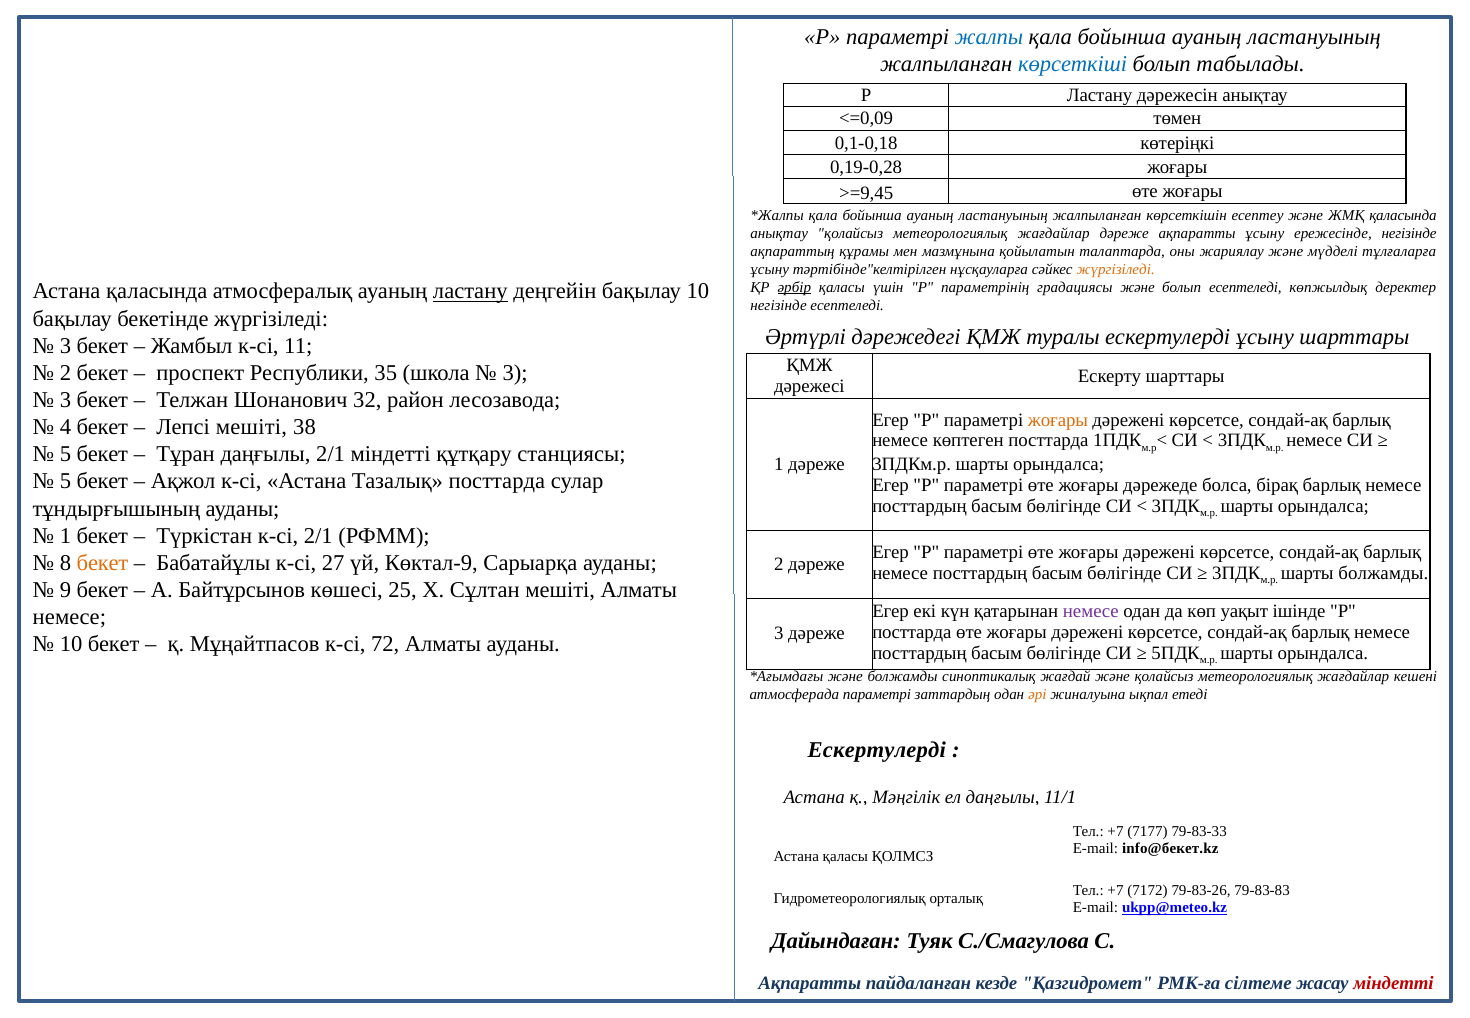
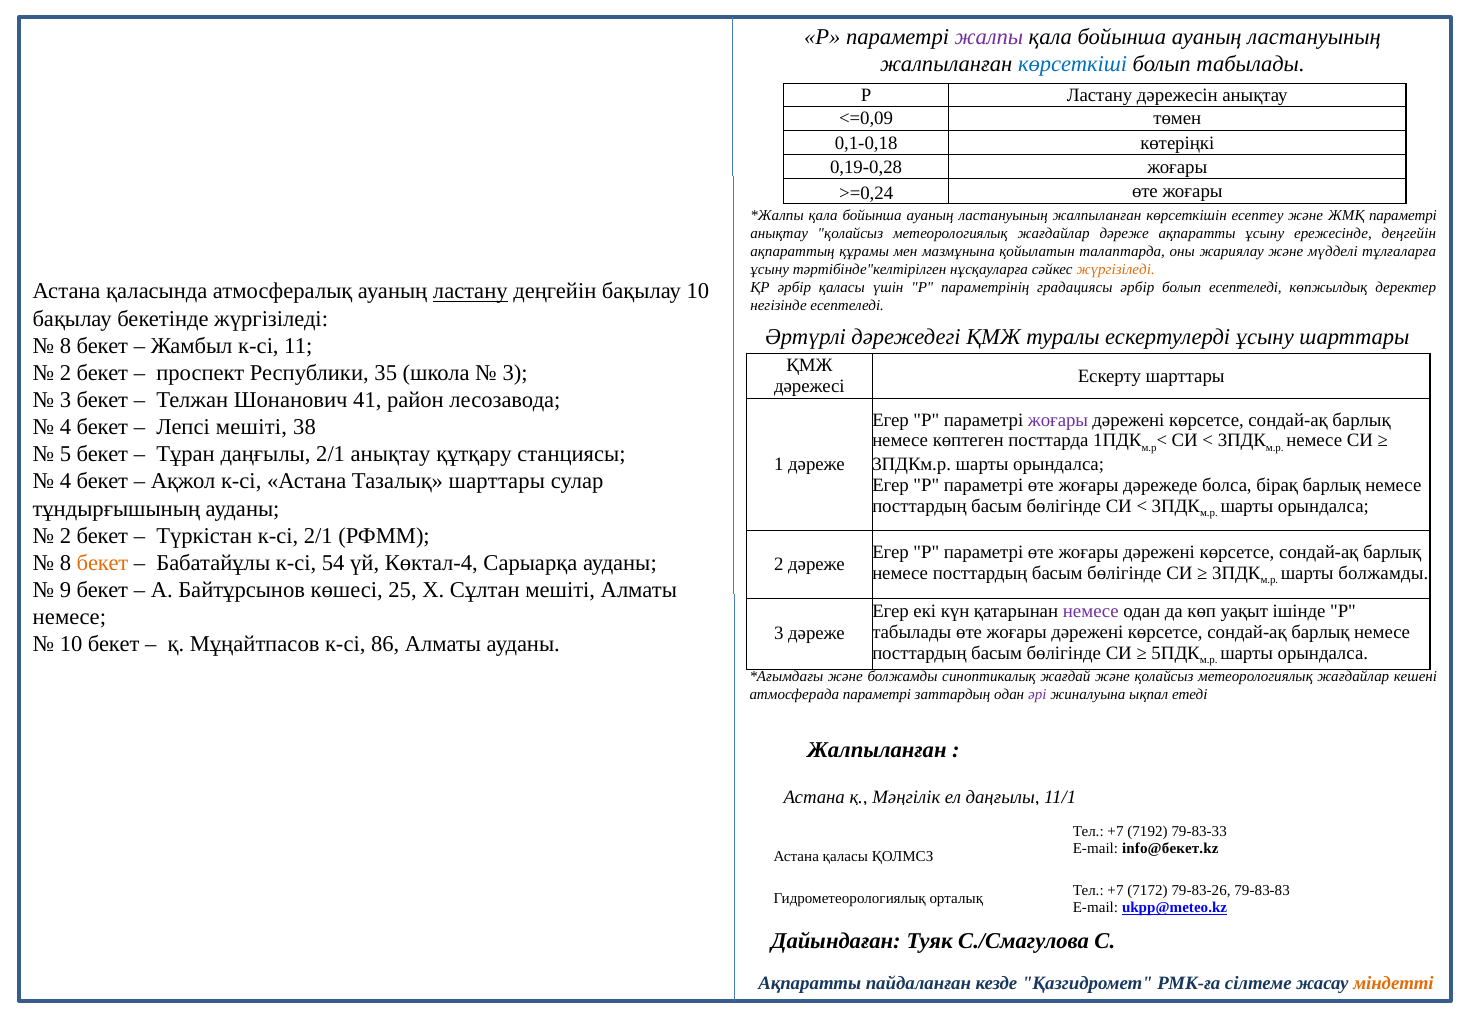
жалпы colour: blue -> purple
>=9,45: >=9,45 -> >=0,24
ЖМҚ қаласында: қаласында -> параметрі
ережесінде негізінде: негізінде -> деңгейін
әрбір at (794, 287) underline: present -> none
градациясы және: және -> әрбір
3 at (65, 346): 3 -> 8
32: 32 -> 41
жоғары at (1058, 420) colour: orange -> purple
2/1 міндетті: міндетті -> анықтау
5 at (65, 481): 5 -> 4
Тазалық посттарда: посттарда -> шарттары
1 at (65, 536): 1 -> 2
27: 27 -> 54
Көктал-9: Көктал-9 -> Көктал-4
посттарда at (912, 632): посттарда -> табылады
72: 72 -> 86
әрі colour: orange -> purple
Ескертулерді at (877, 750): Ескертулерді -> Жалпыланған
7177: 7177 -> 7192
міндетті at (1394, 983) colour: red -> orange
